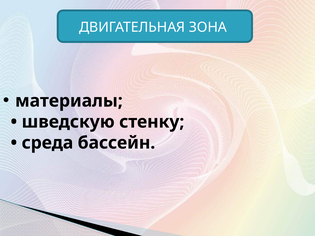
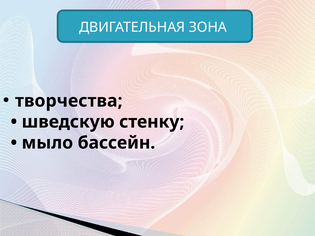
материалы: материалы -> творчества
среда: среда -> мыло
